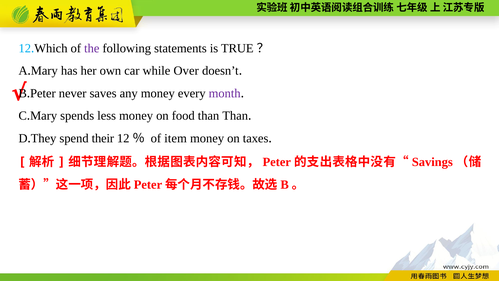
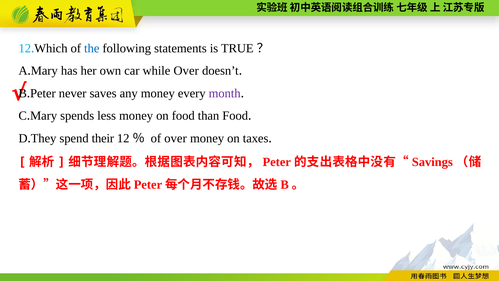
the colour: purple -> blue
than Than: Than -> Food
of item: item -> over
